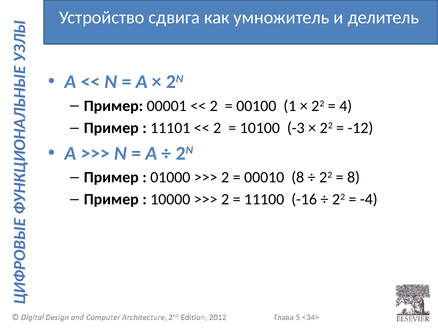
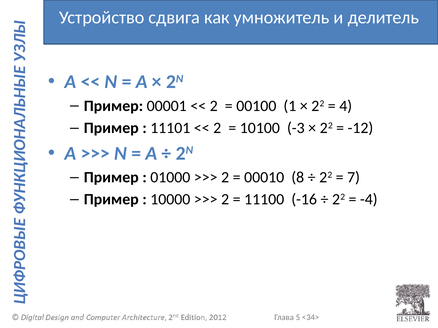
8 at (354, 178): 8 -> 7
